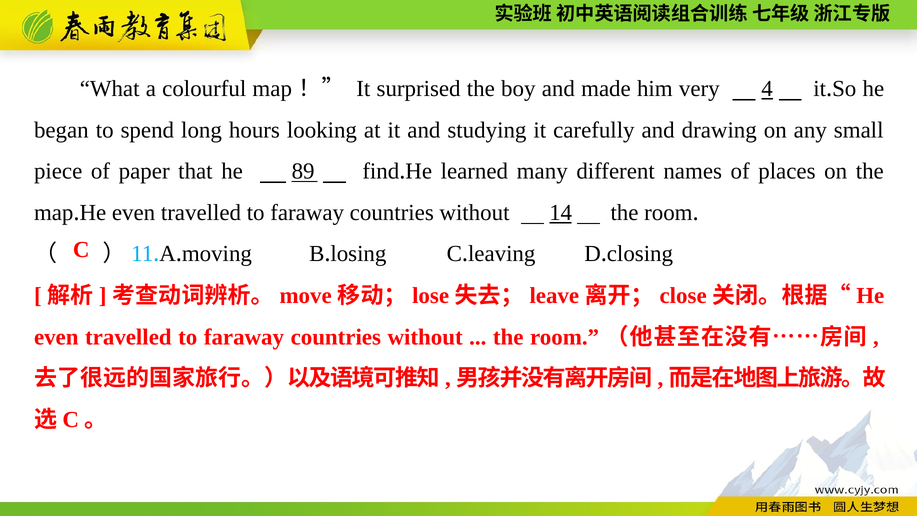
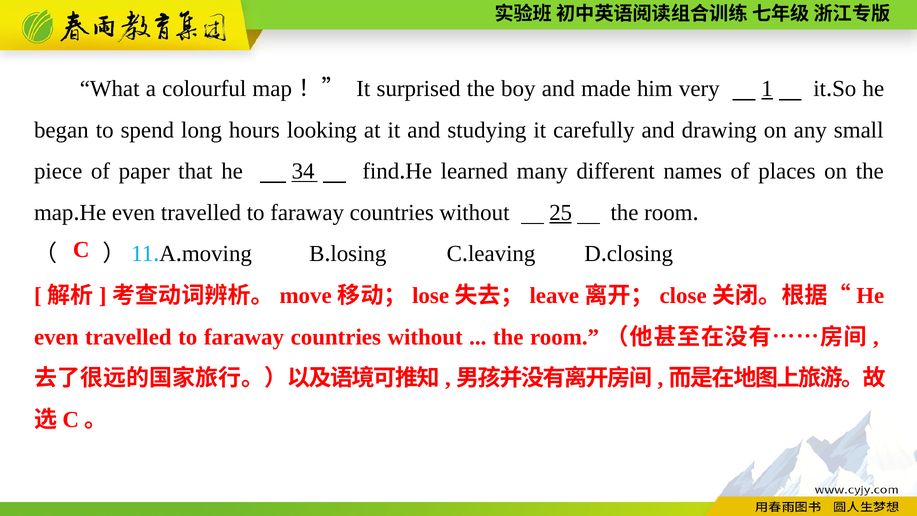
4: 4 -> 1
89: 89 -> 34
14: 14 -> 25
